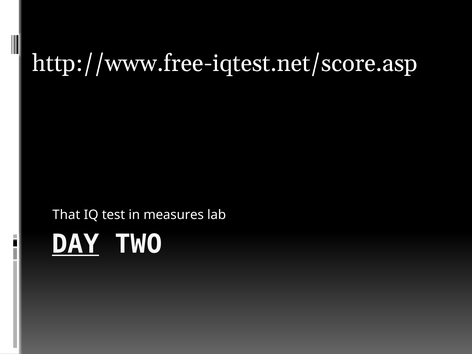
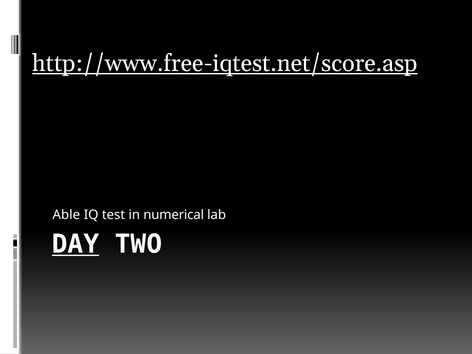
http://www.free-iqtest.net/score.asp underline: none -> present
That: That -> Able
measures: measures -> numerical
